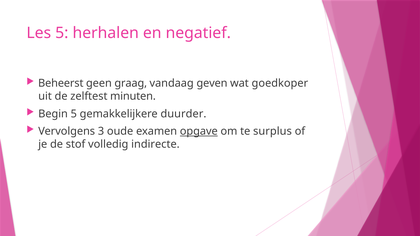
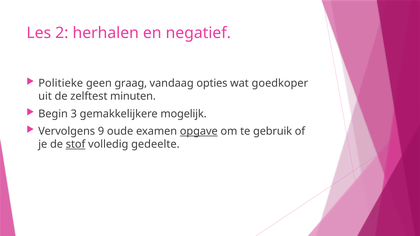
Les 5: 5 -> 2
Beheerst: Beheerst -> Politieke
geven: geven -> opties
Begin 5: 5 -> 3
duurder: duurder -> mogelijk
3: 3 -> 9
surplus: surplus -> gebruik
stof underline: none -> present
indirecte: indirecte -> gedeelte
